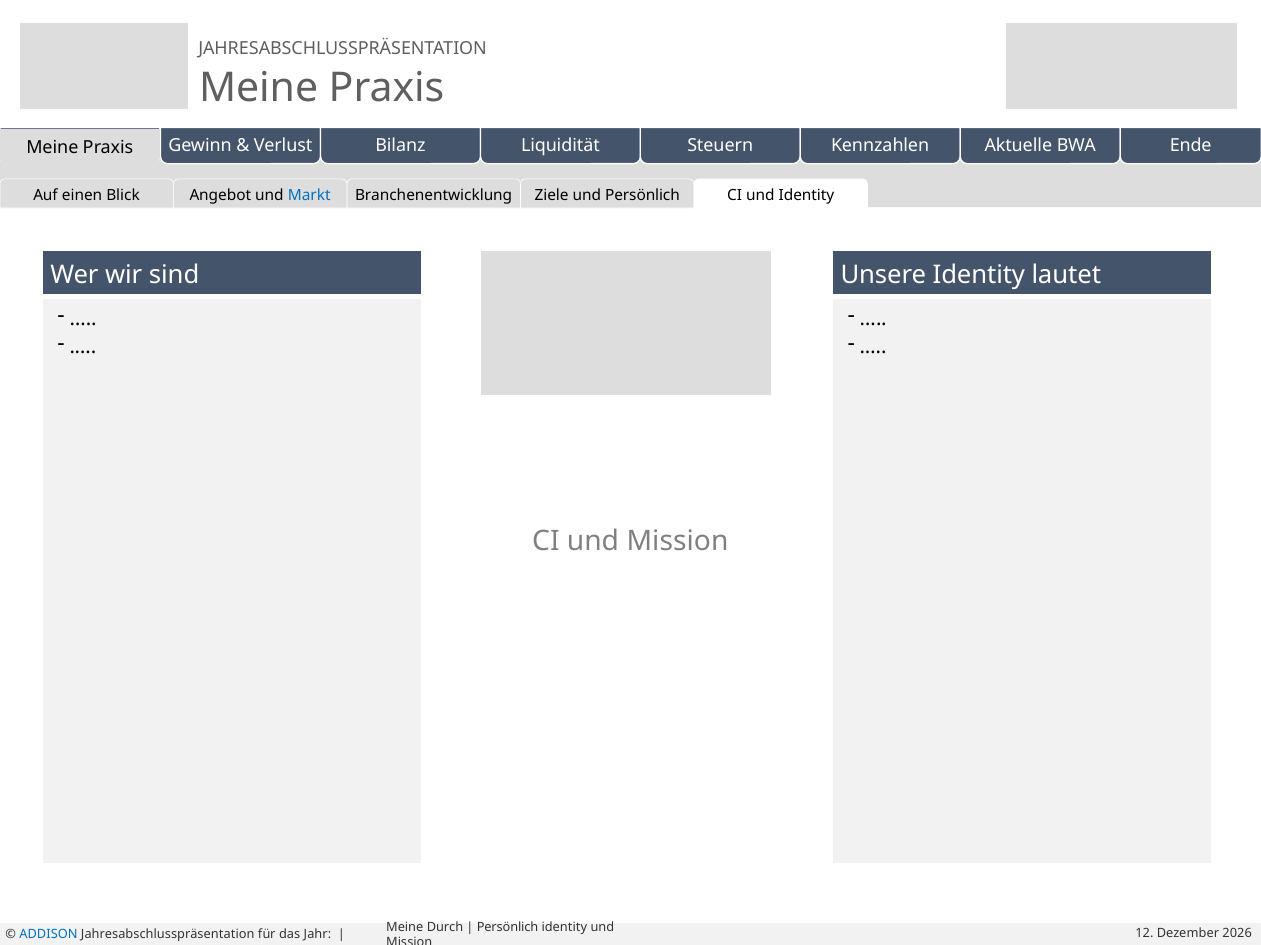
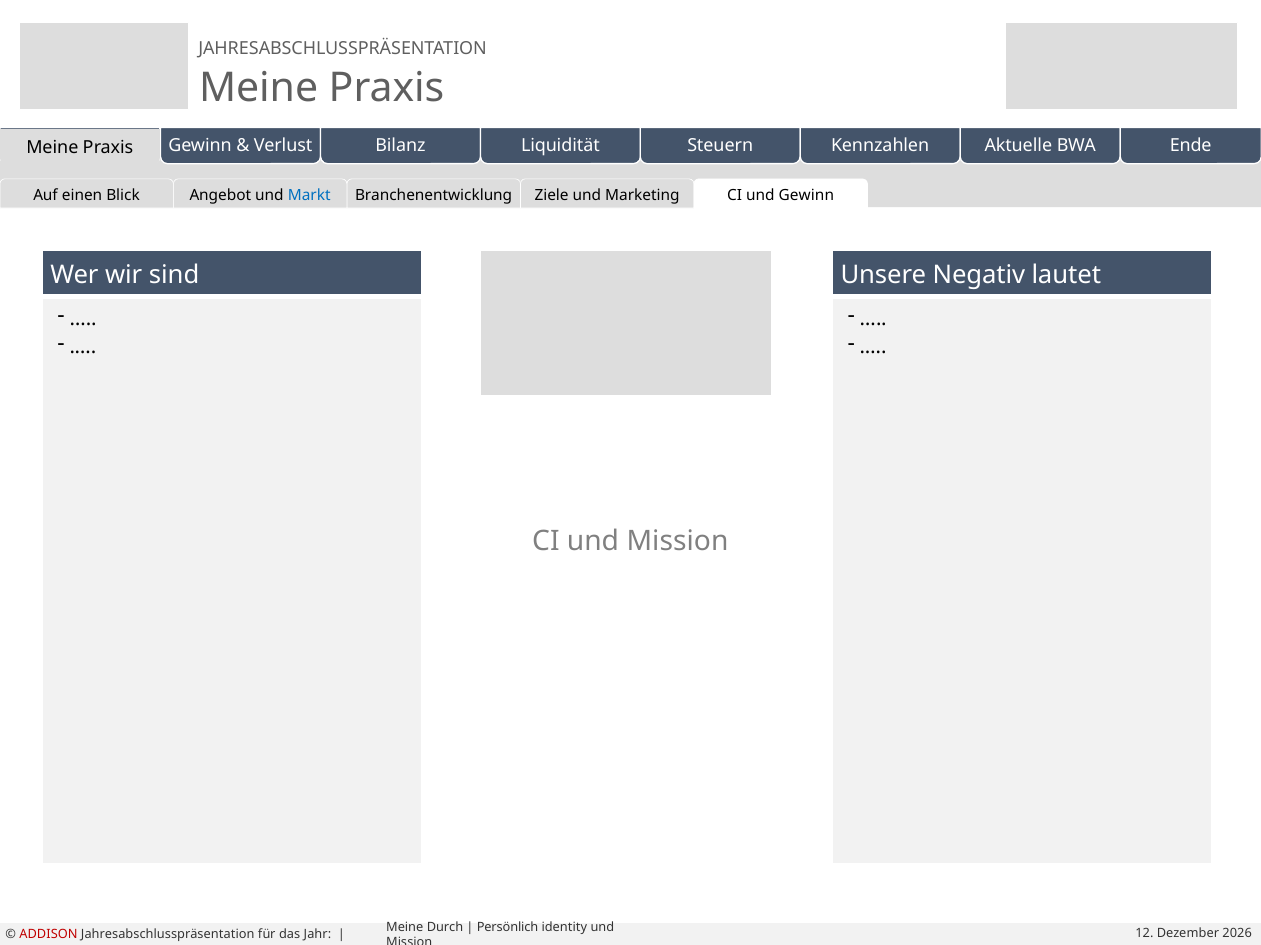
und Persönlich: Persönlich -> Marketing
und Identity: Identity -> Gewinn
Unsere Identity: Identity -> Negativ
ADDISON colour: blue -> red
